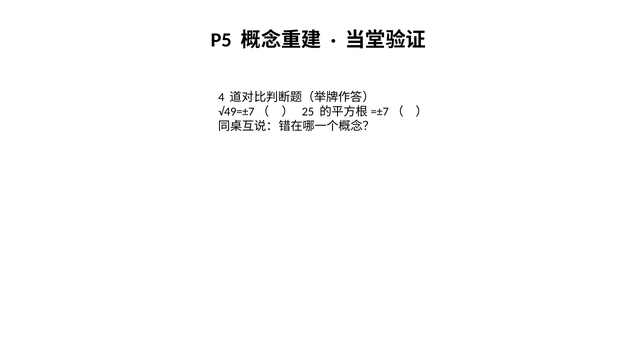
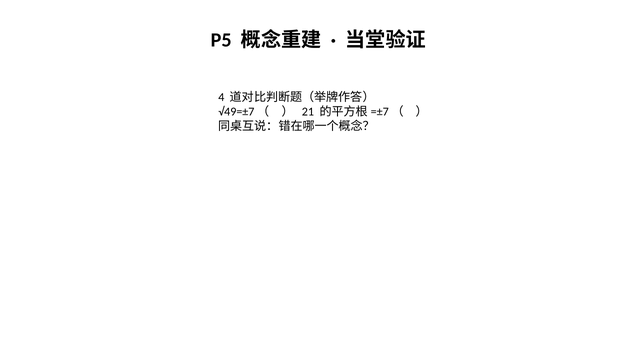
25: 25 -> 21
